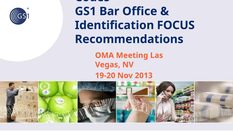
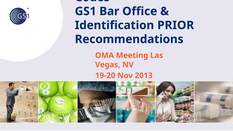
FOCUS: FOCUS -> PRIOR
